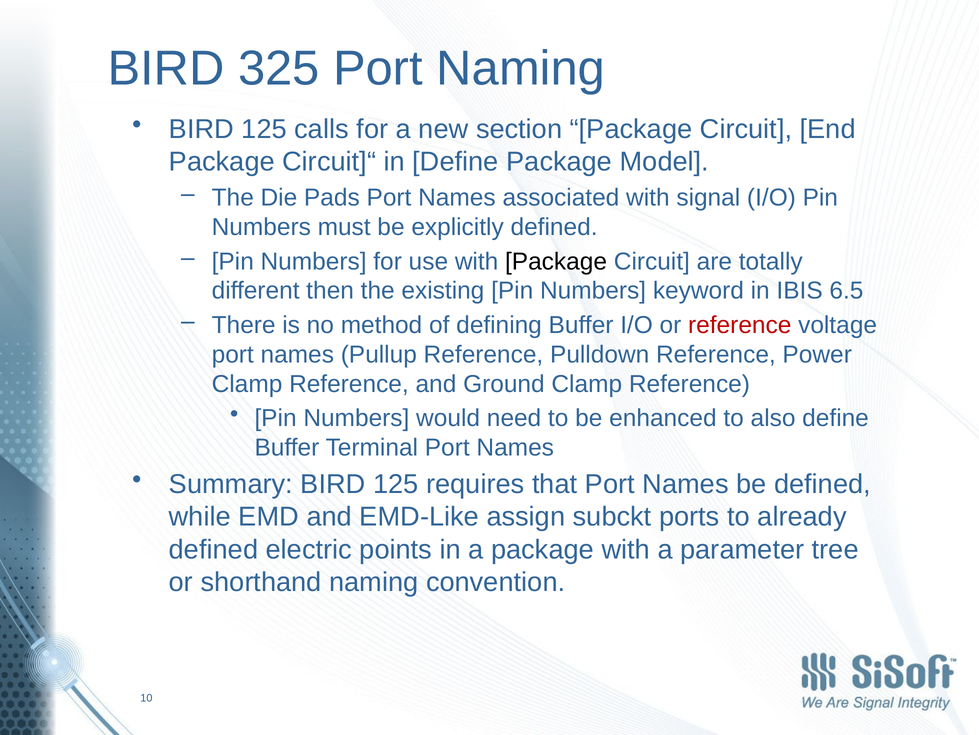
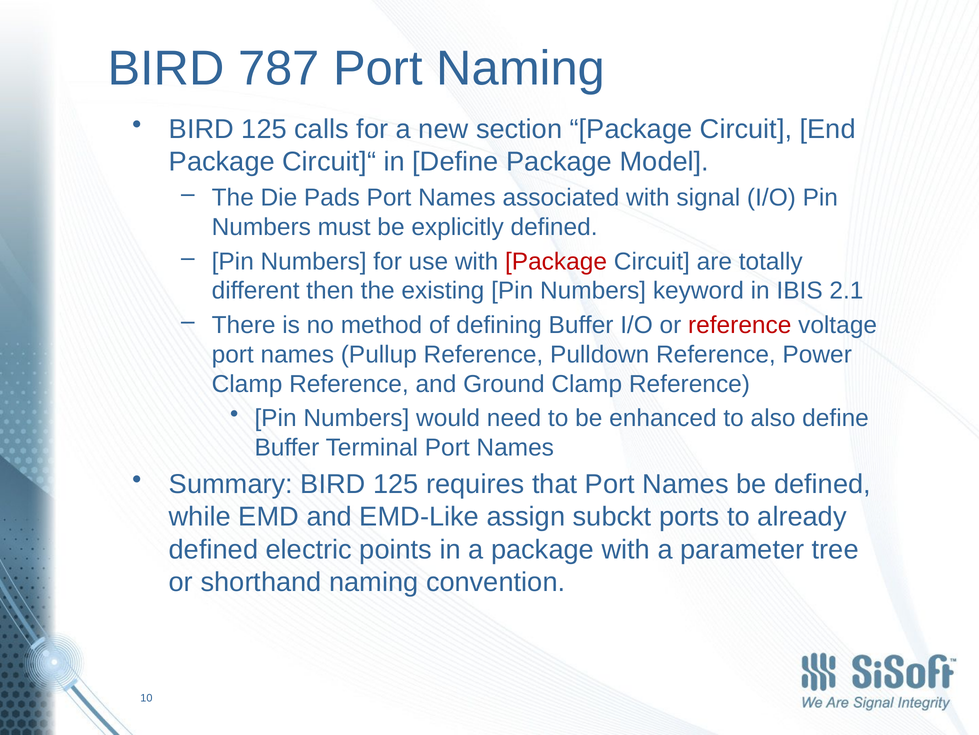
325: 325 -> 787
Package at (556, 261) colour: black -> red
6.5: 6.5 -> 2.1
